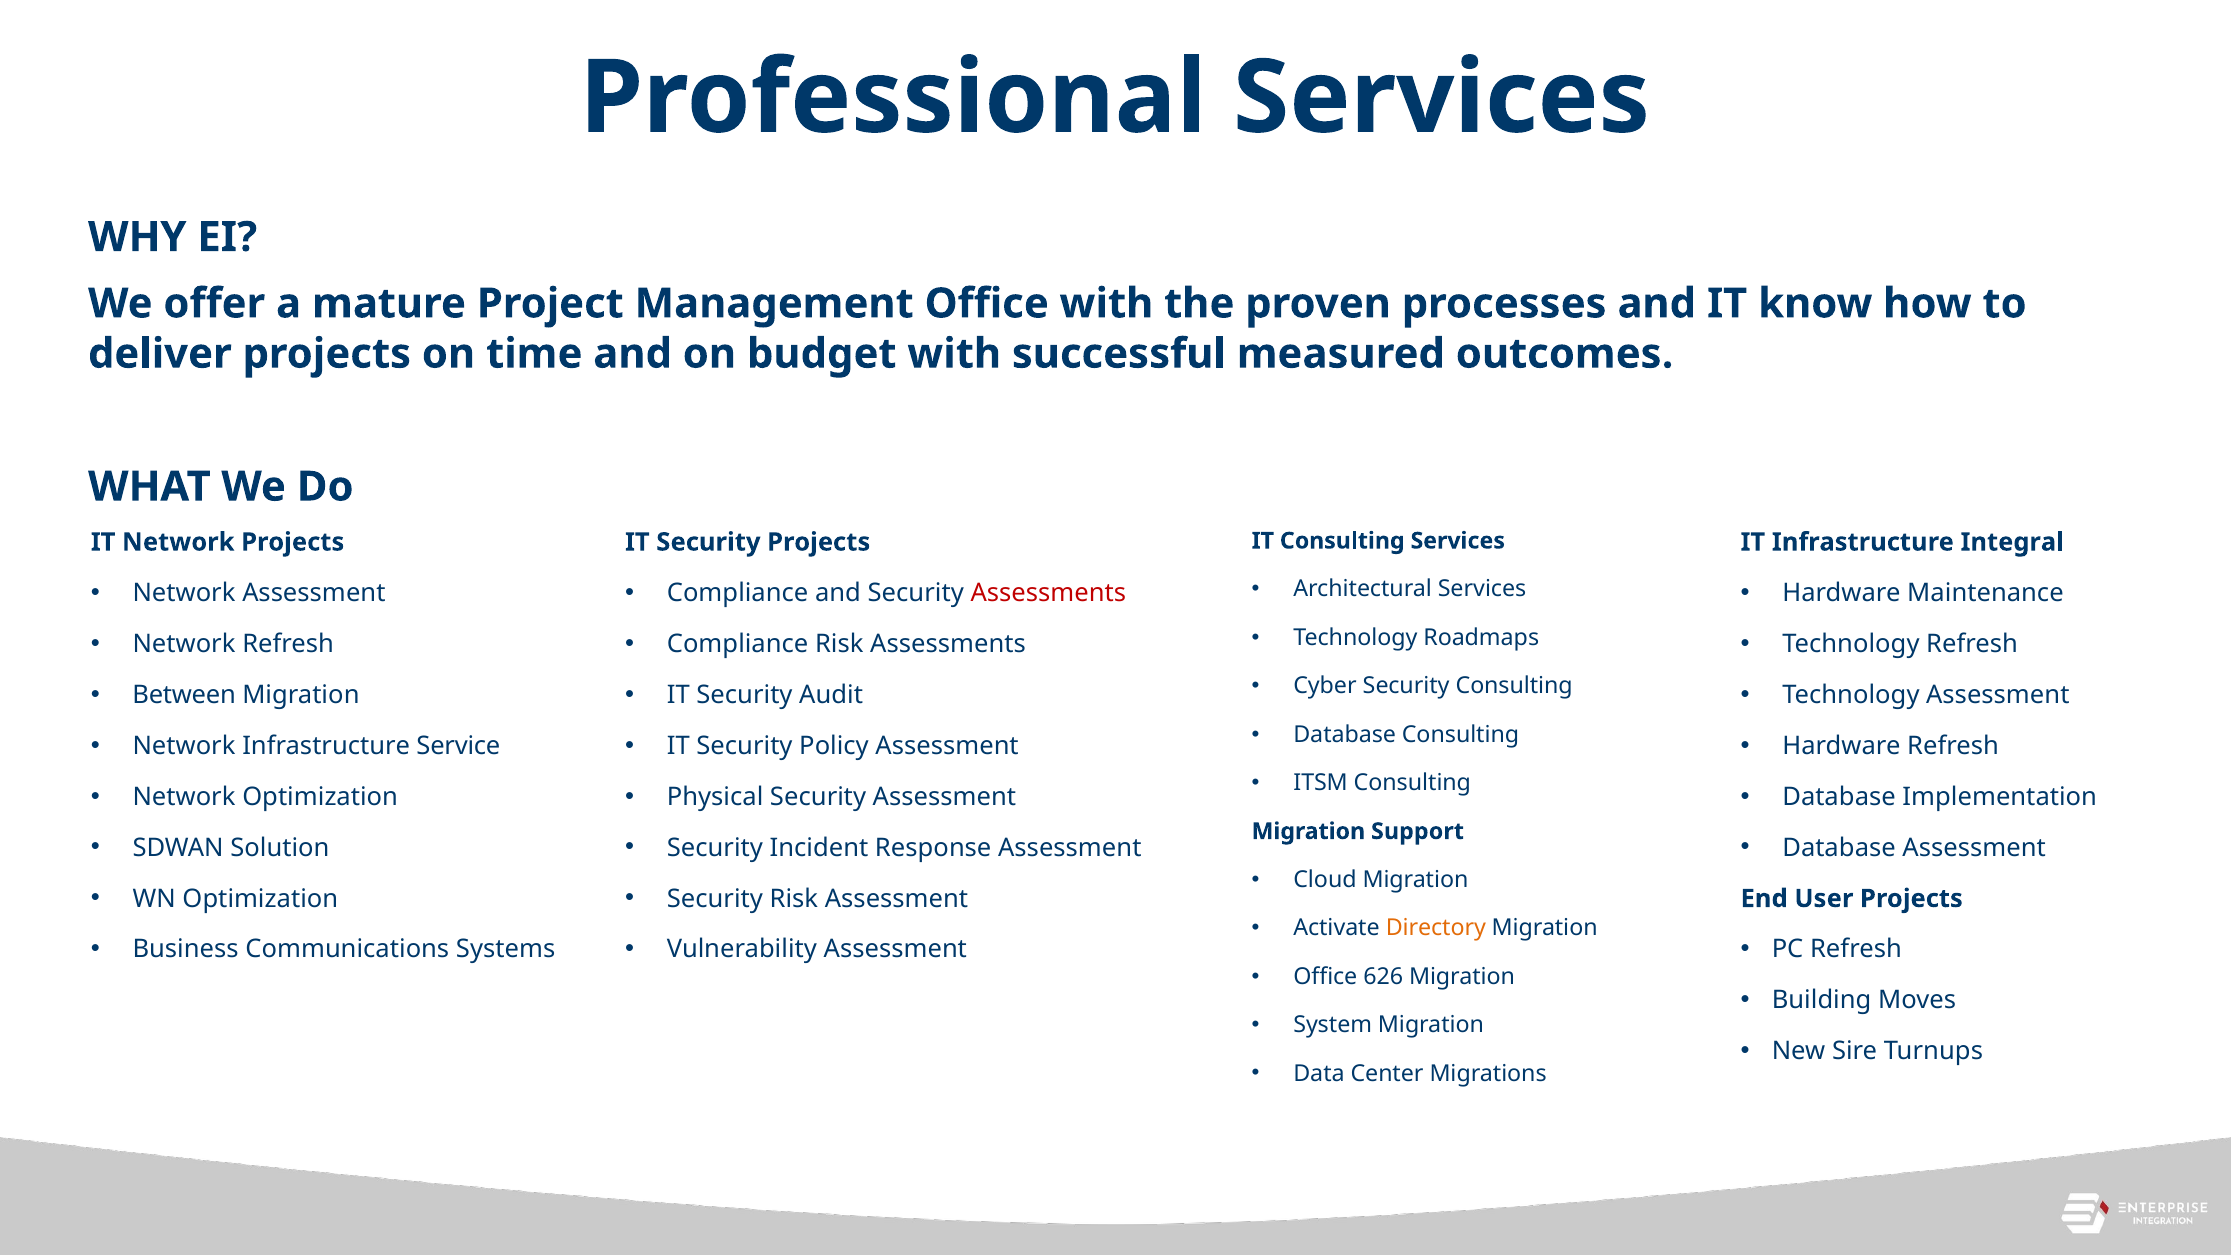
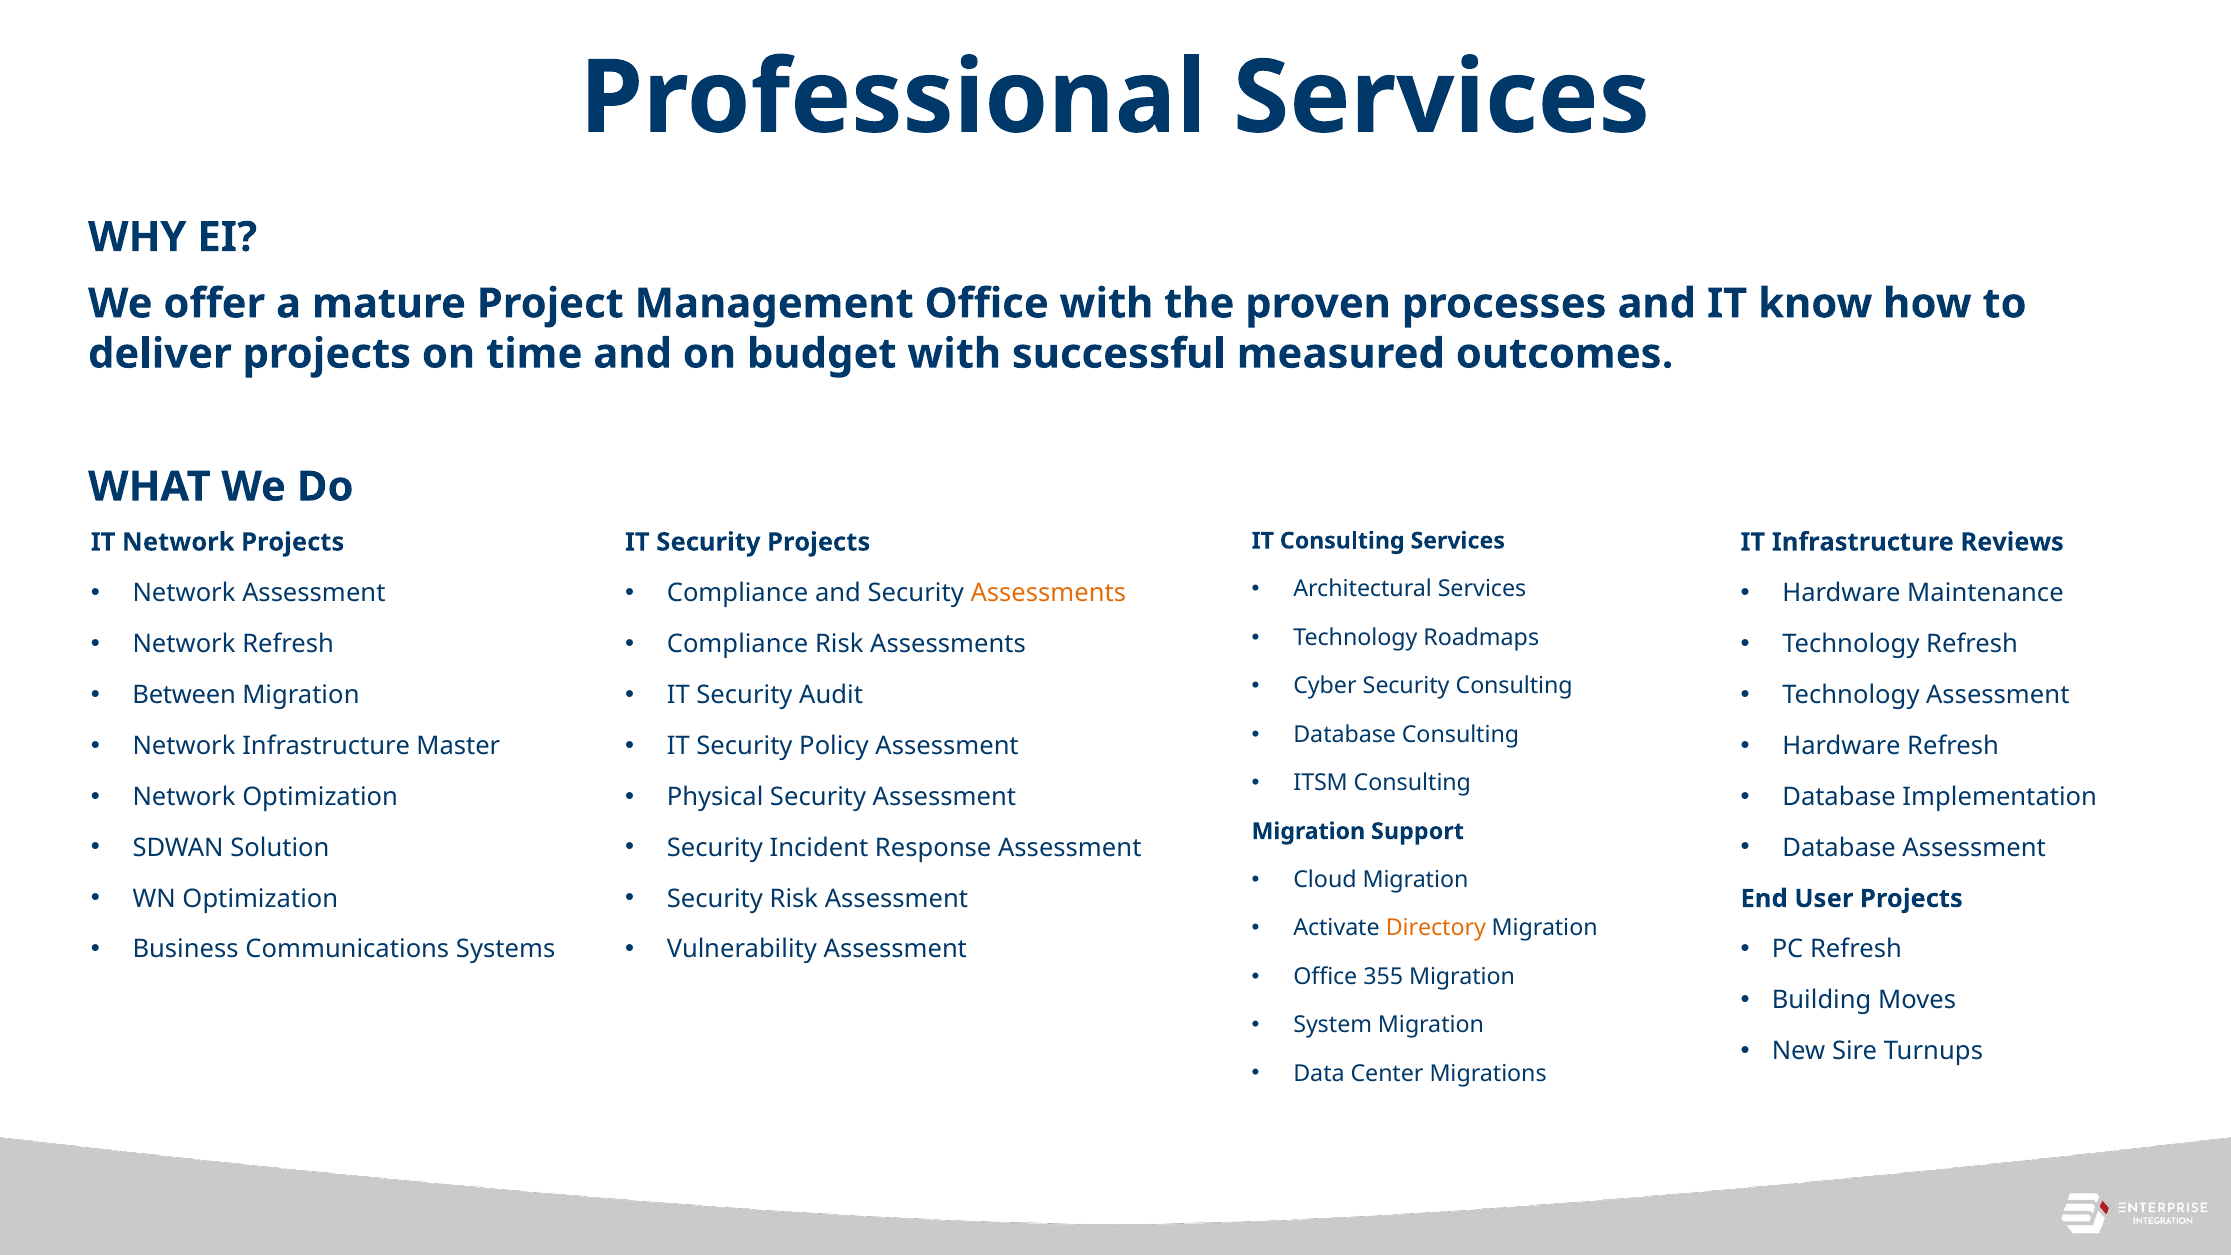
Integral: Integral -> Reviews
Assessments at (1048, 593) colour: red -> orange
Service: Service -> Master
626: 626 -> 355
